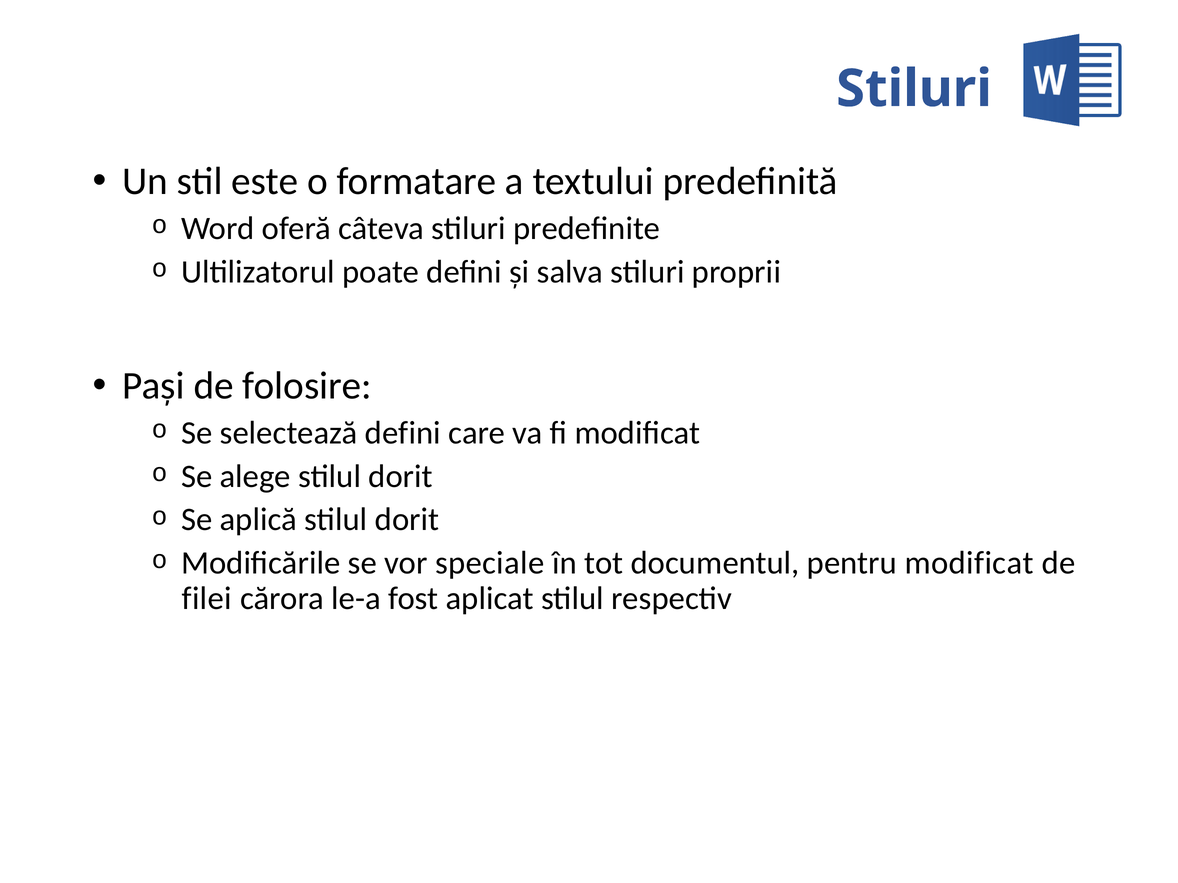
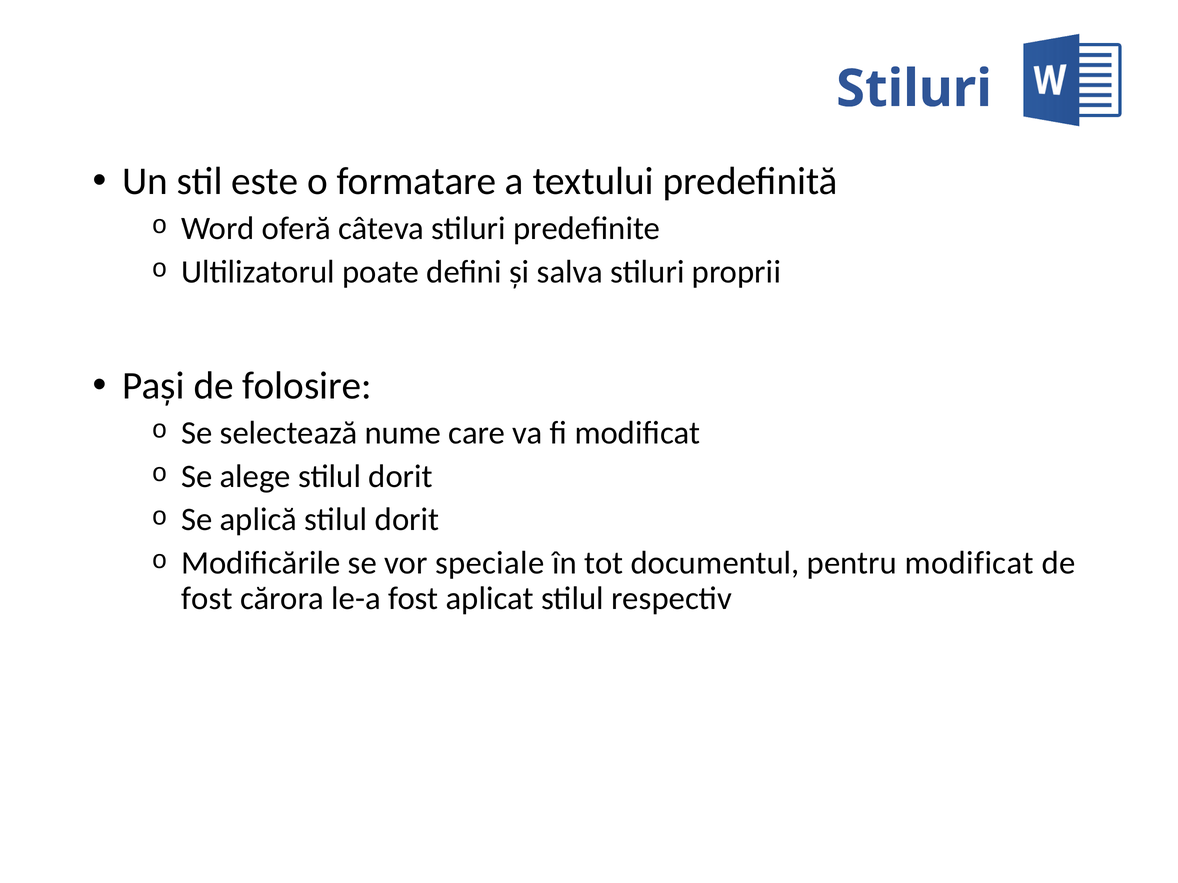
selectează defini: defini -> nume
filei at (207, 599): filei -> fost
